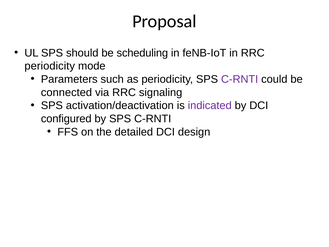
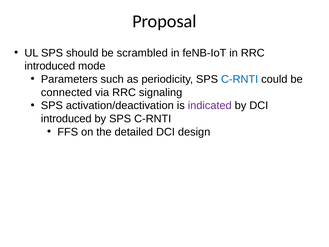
scheduling: scheduling -> scrambled
periodicity at (50, 66): periodicity -> introduced
C-RNTI at (240, 79) colour: purple -> blue
configured at (66, 119): configured -> introduced
